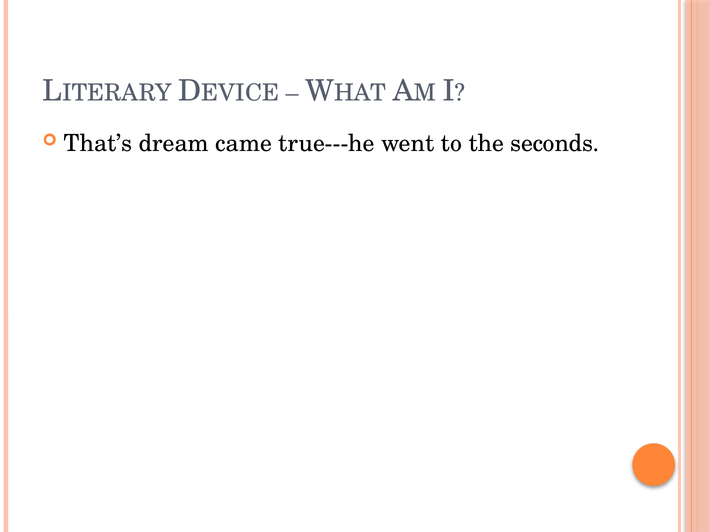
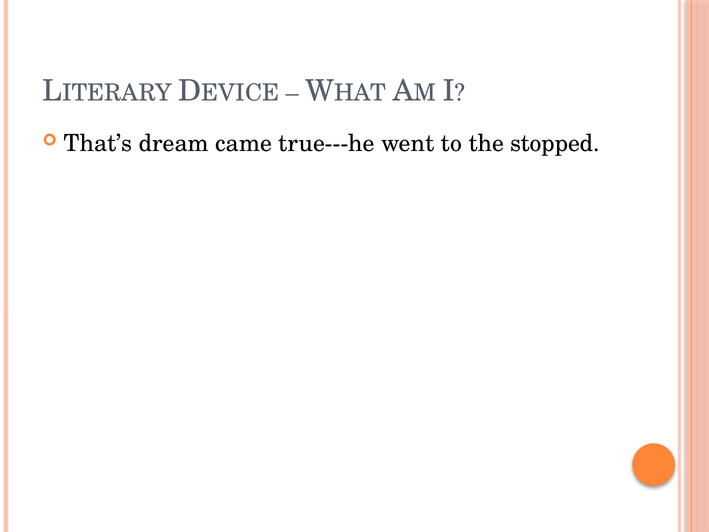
seconds: seconds -> stopped
